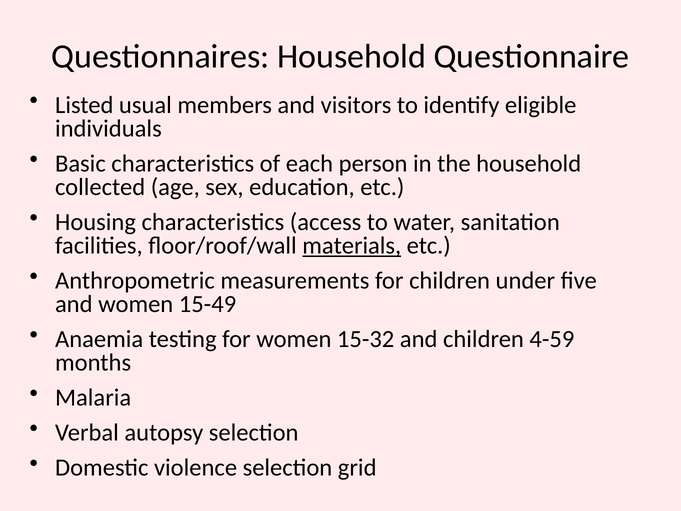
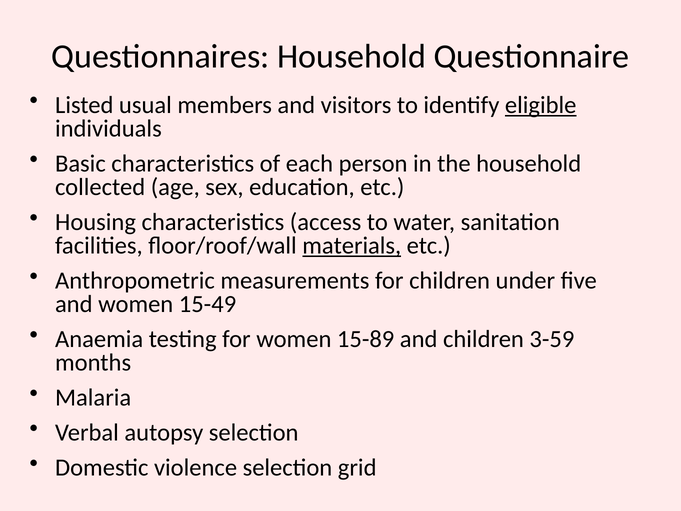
eligible underline: none -> present
15-32: 15-32 -> 15-89
4-59: 4-59 -> 3-59
